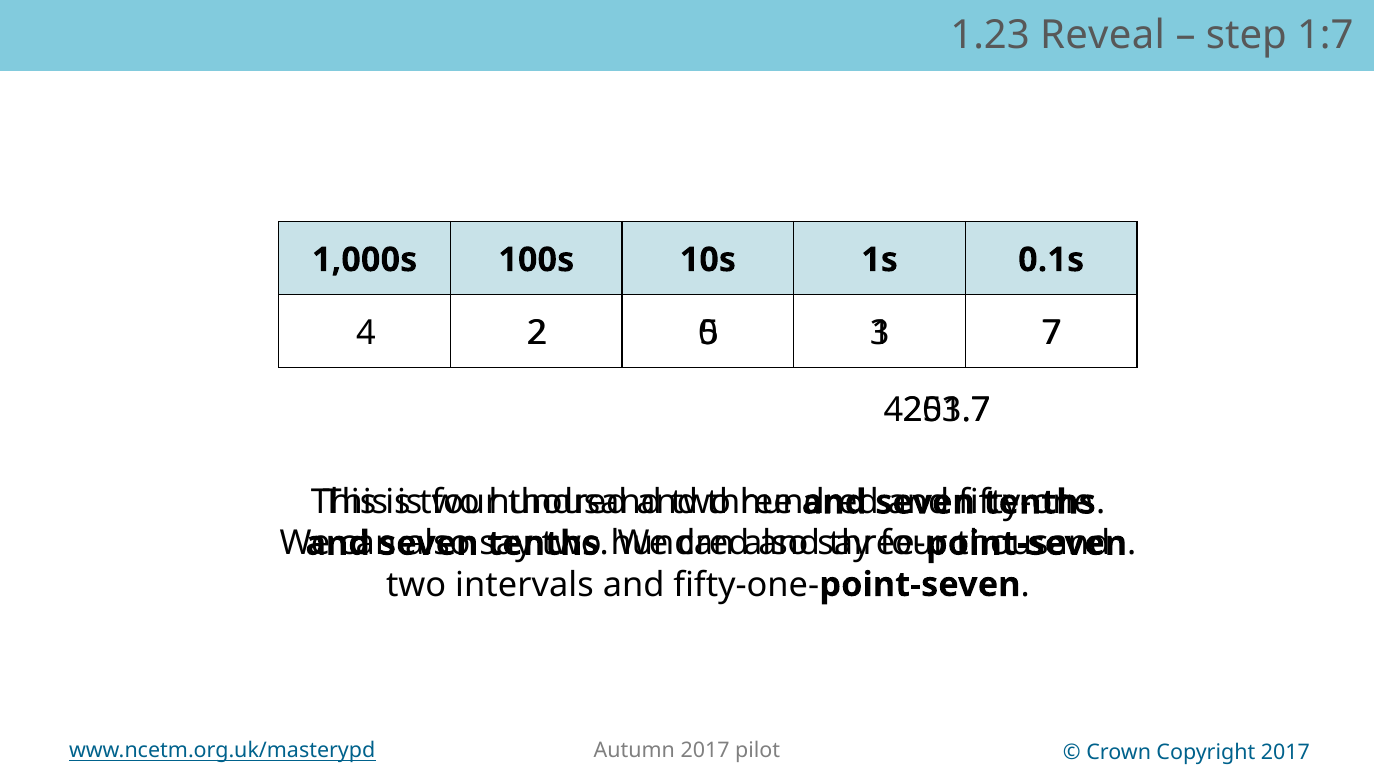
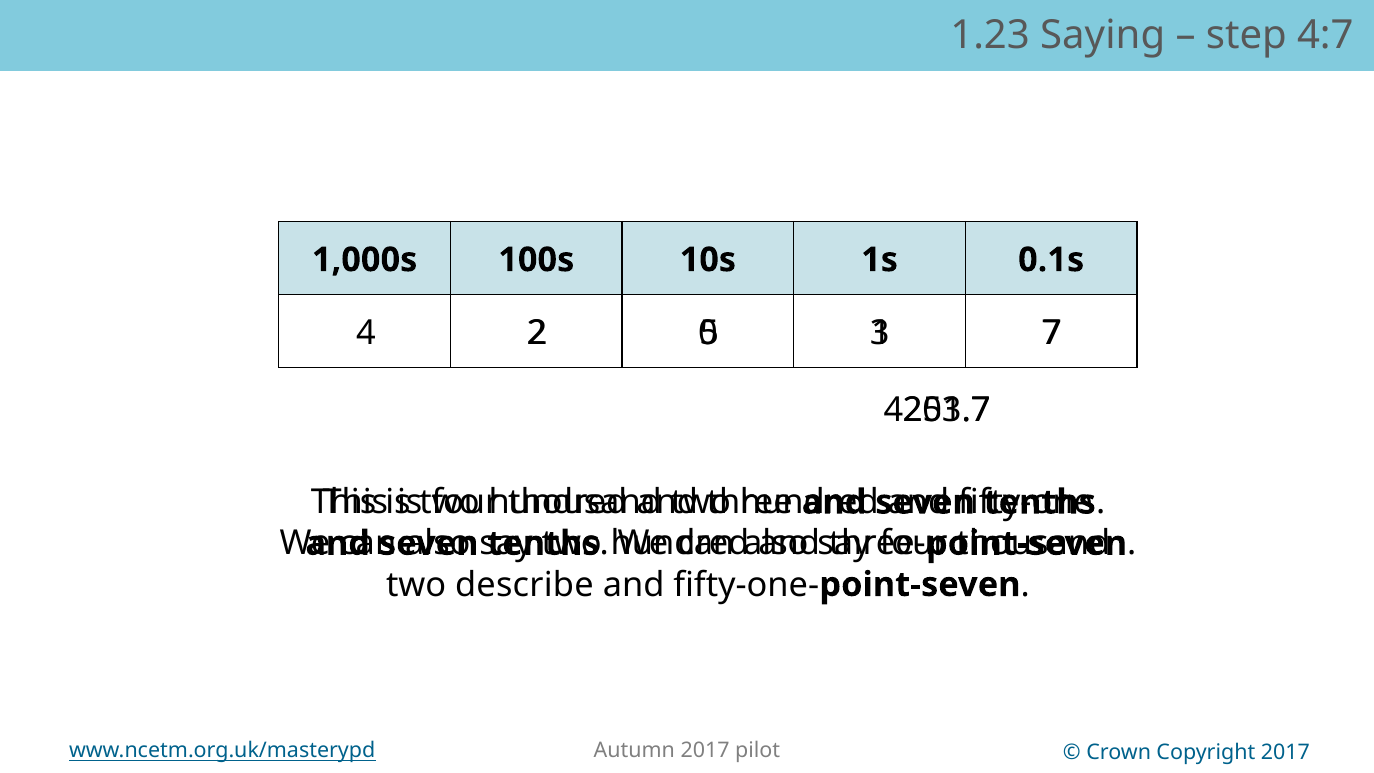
Reveal: Reveal -> Saying
1:7: 1:7 -> 4:7
intervals: intervals -> describe
